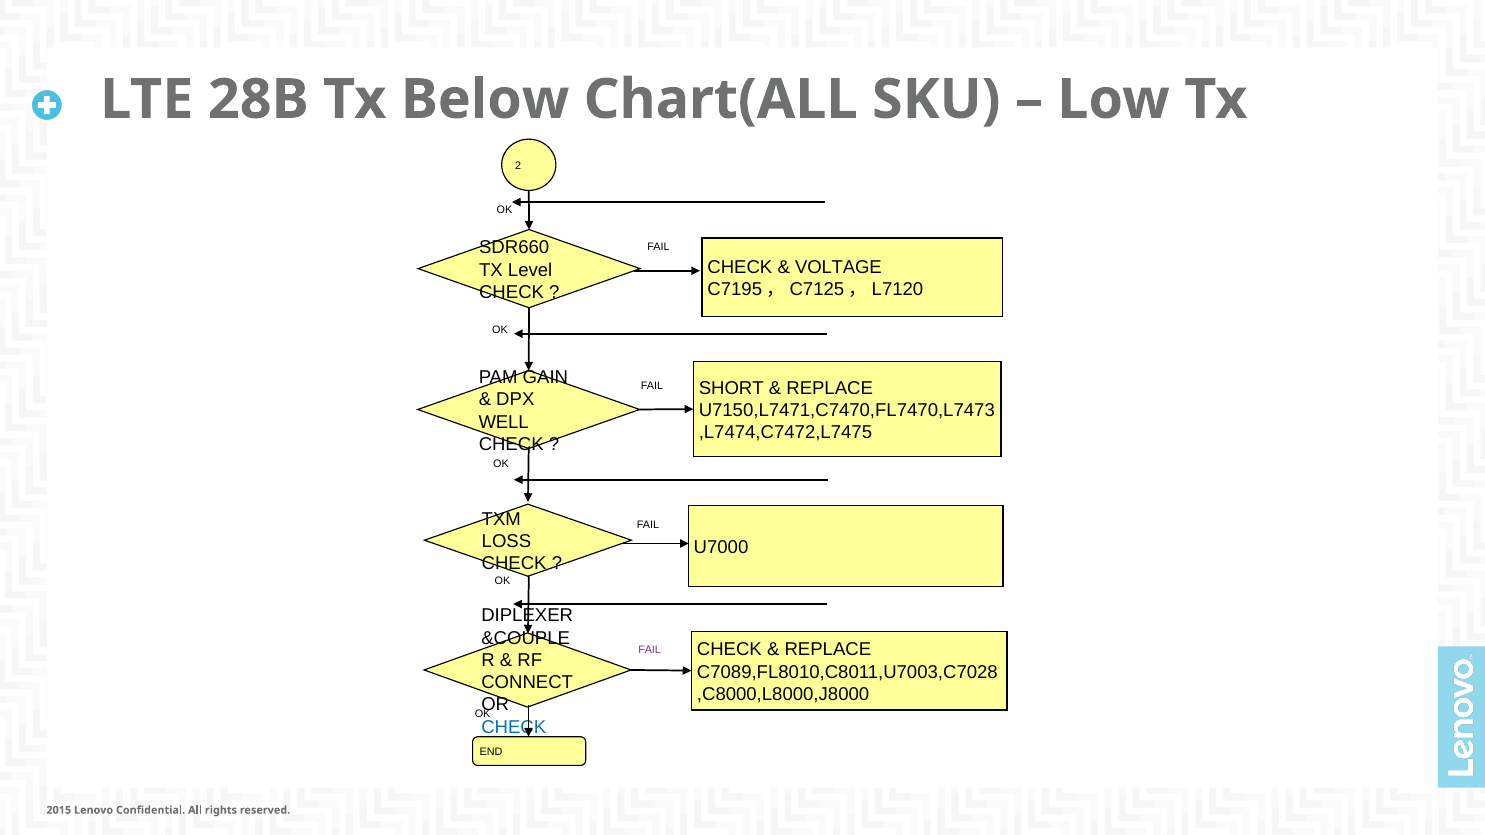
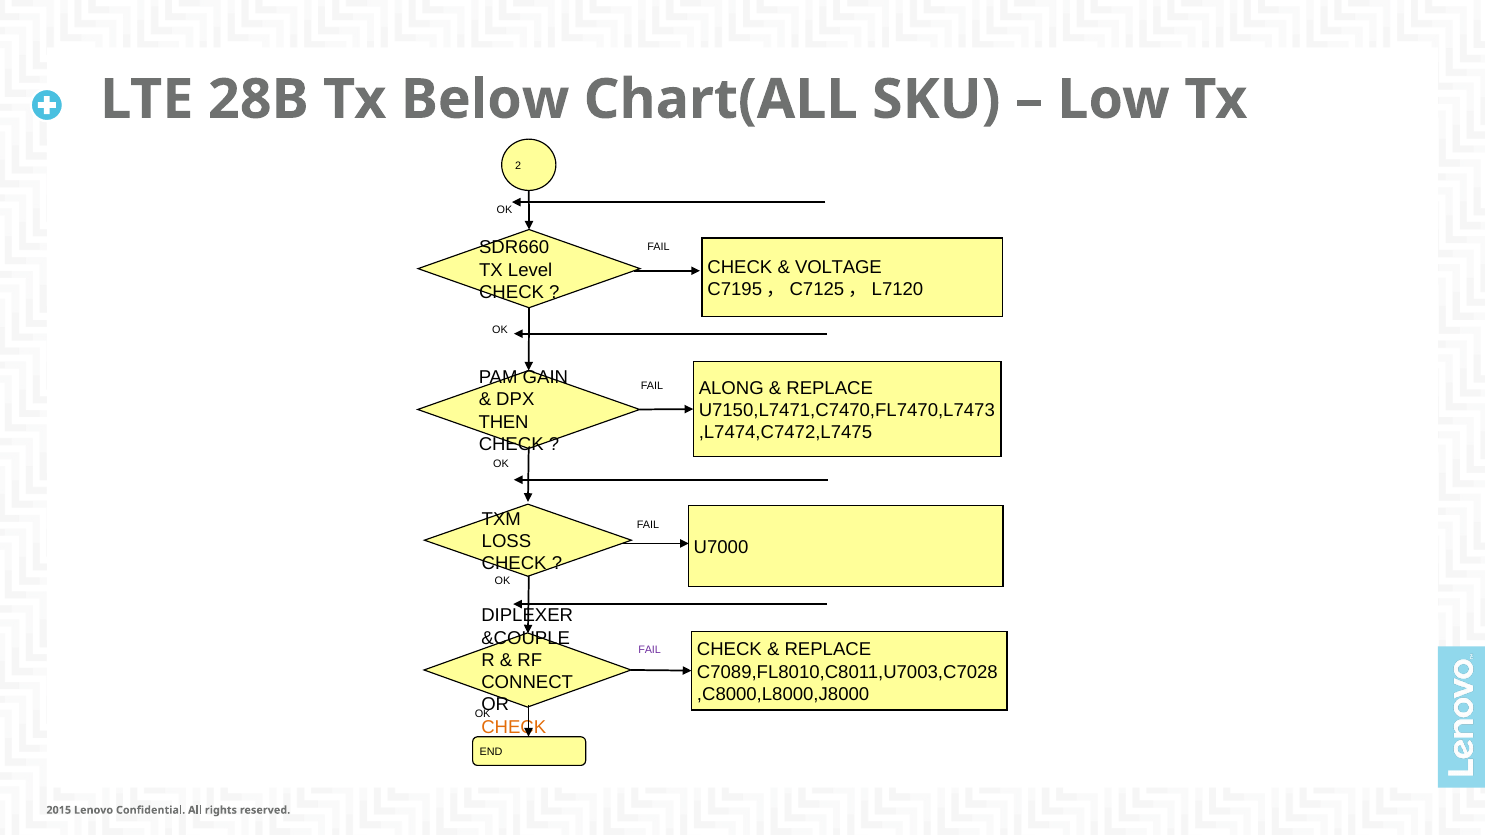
SHORT: SHORT -> ALONG
WELL: WELL -> THEN
CHECK at (514, 727) colour: blue -> orange
